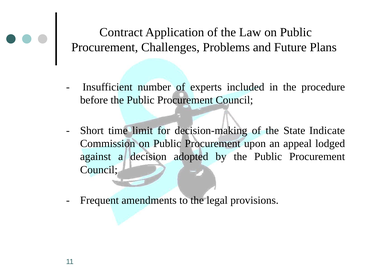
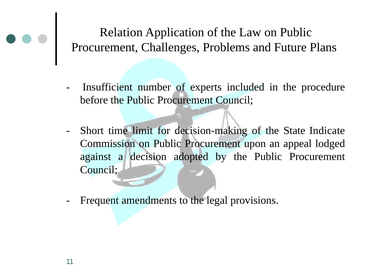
Contract: Contract -> Relation
